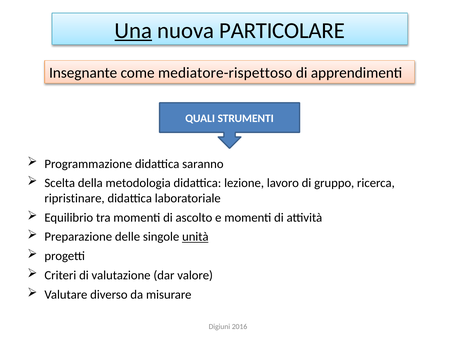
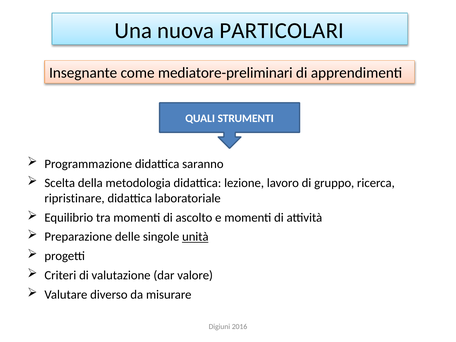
Una underline: present -> none
PARTICOLARE: PARTICOLARE -> PARTICOLARI
mediatore-rispettoso: mediatore-rispettoso -> mediatore-preliminari
